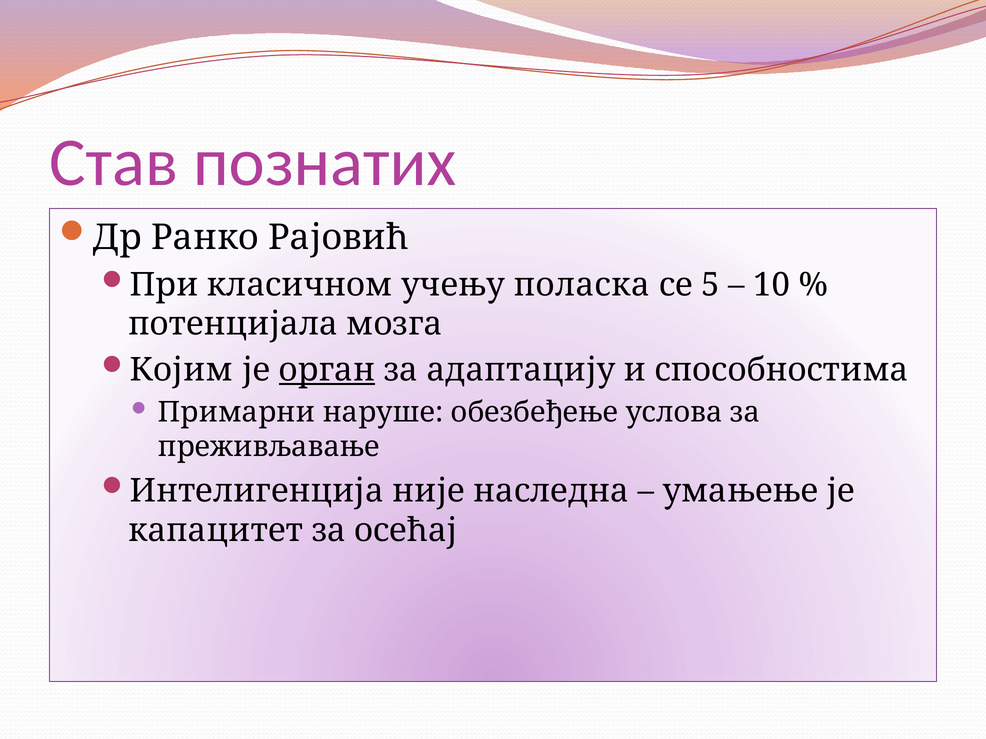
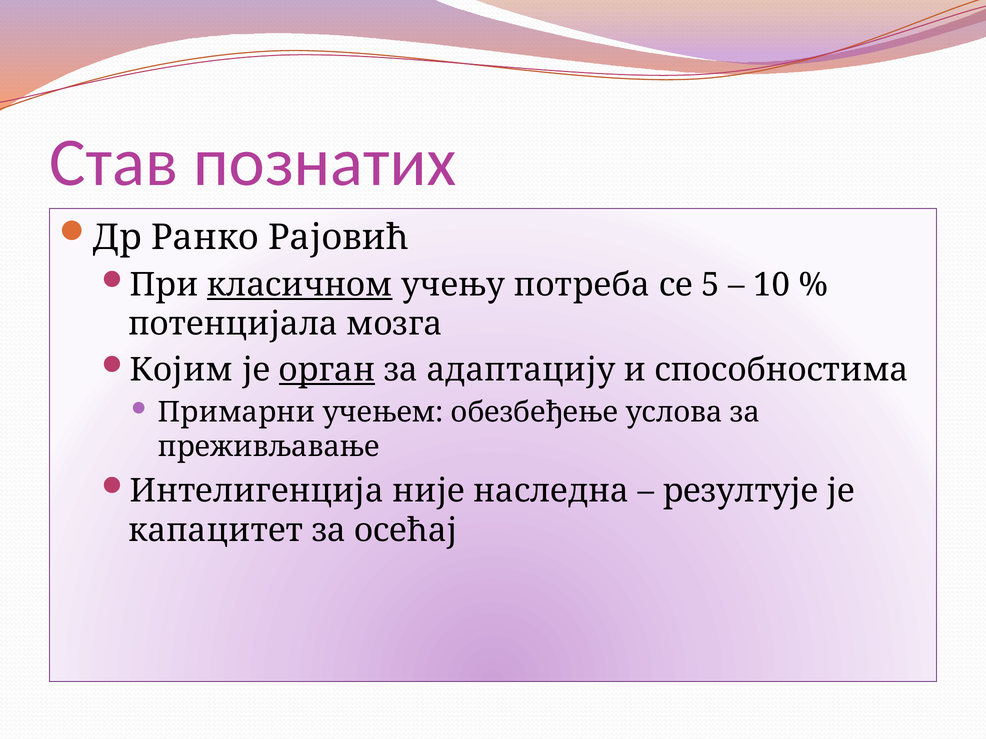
класичном underline: none -> present
поласка: поласка -> потреба
наруше: наруше -> учењем
умањење: умањење -> резултује
